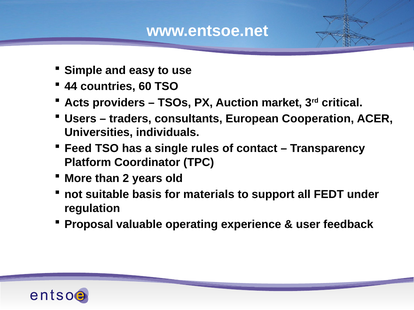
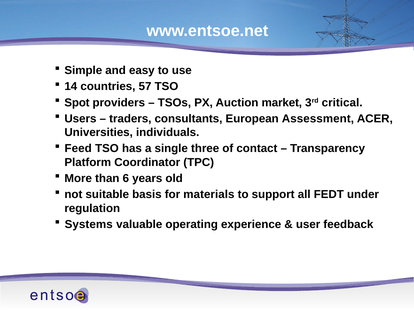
44: 44 -> 14
60: 60 -> 57
Acts: Acts -> Spot
Cooperation: Cooperation -> Assessment
rules: rules -> three
2: 2 -> 6
Proposal: Proposal -> Systems
